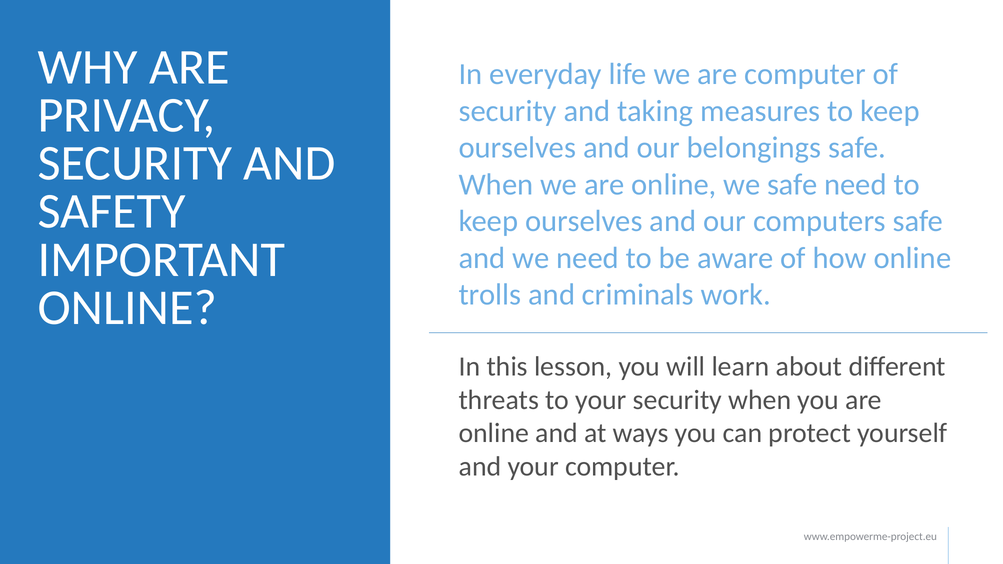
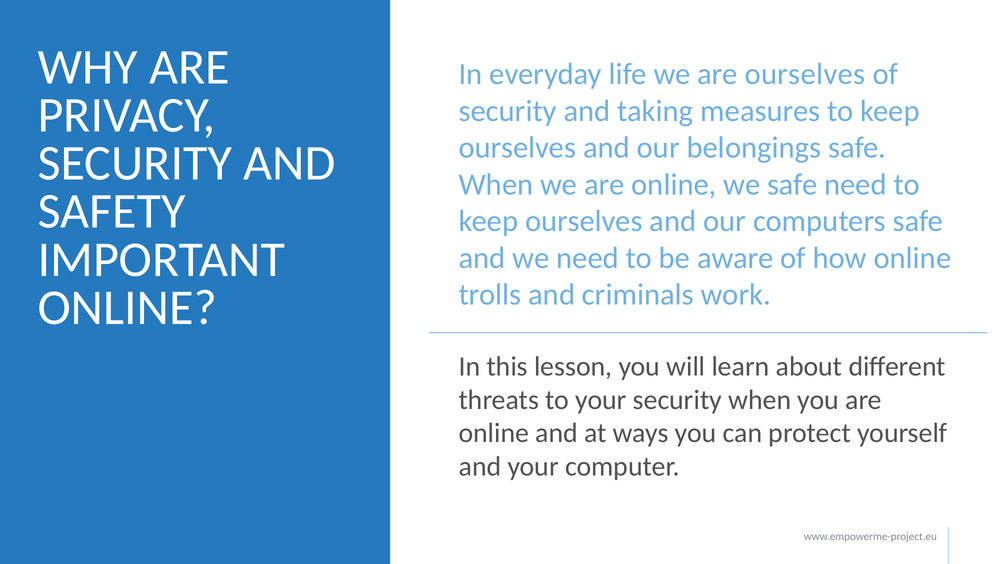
are computer: computer -> ourselves
